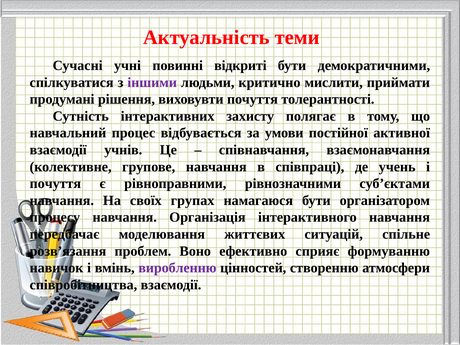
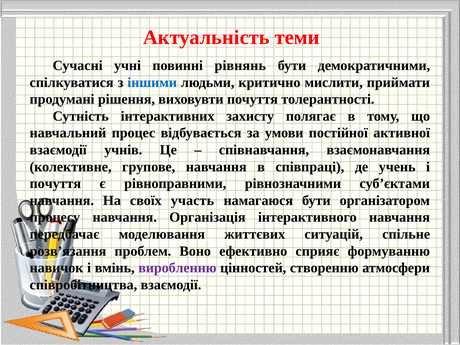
відкриті: відкриті -> рівнянь
іншими colour: purple -> blue
групах: групах -> участь
